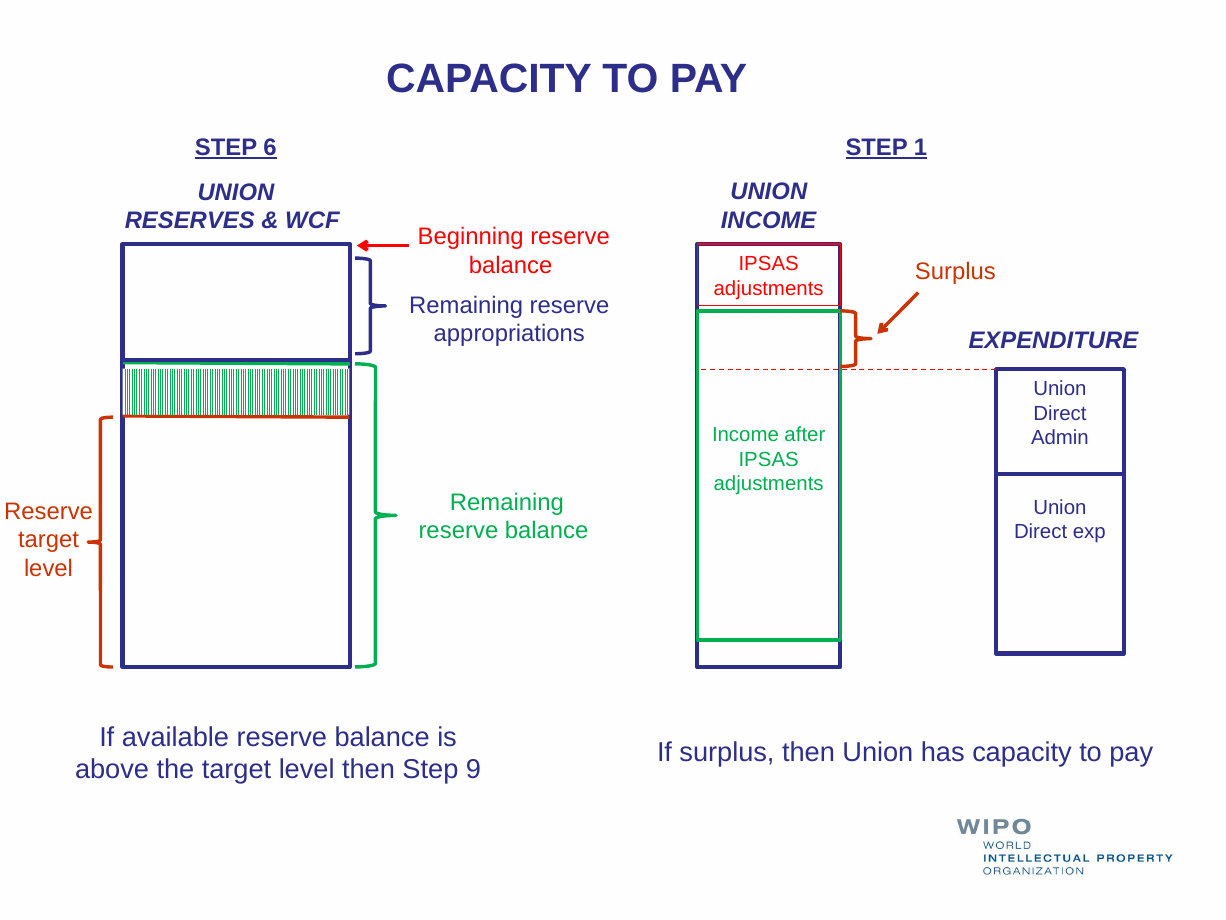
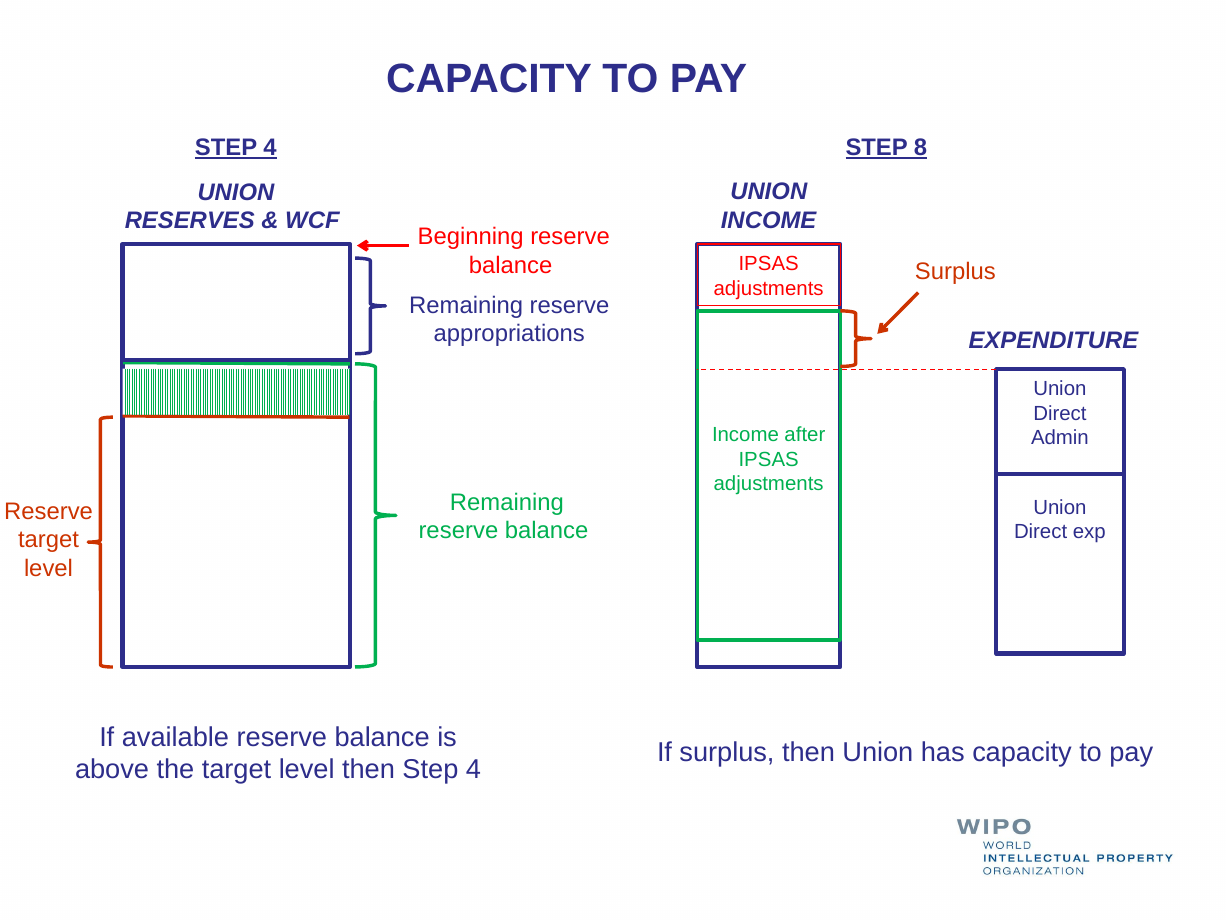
6 at (270, 147): 6 -> 4
1: 1 -> 8
then Step 9: 9 -> 4
